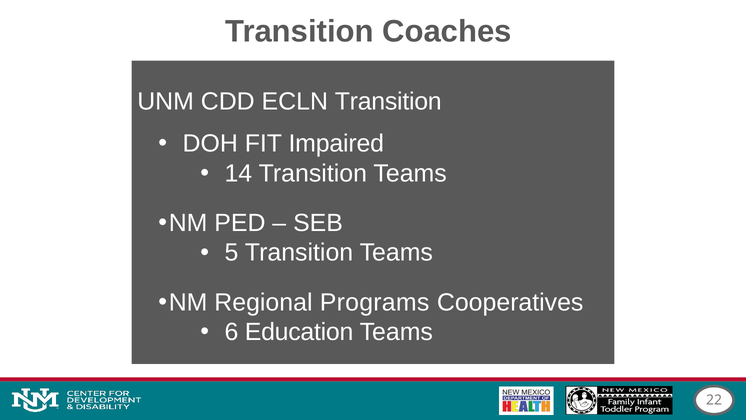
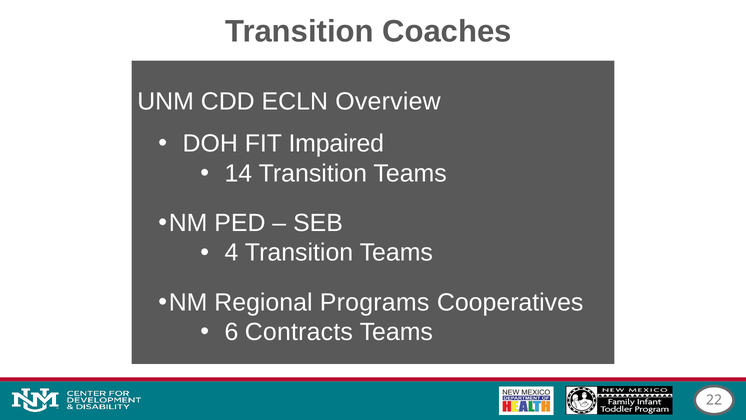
ECLN Transition: Transition -> Overview
5: 5 -> 4
Education: Education -> Contracts
